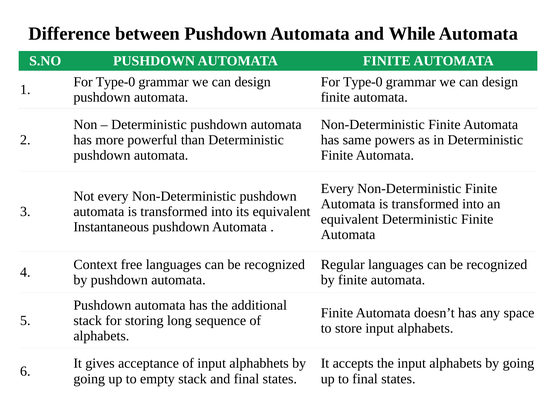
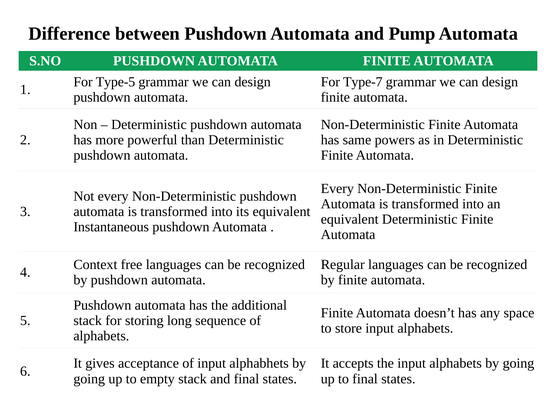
While: While -> Pump
Type-0 at (116, 82): Type-0 -> Type-5
Type-0 at (363, 82): Type-0 -> Type-7
